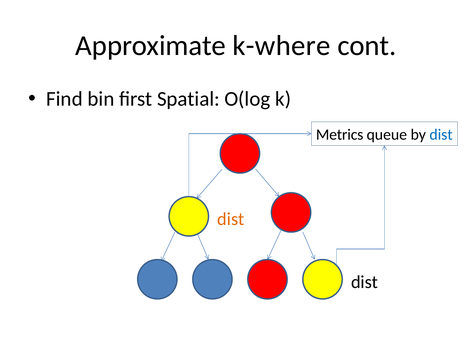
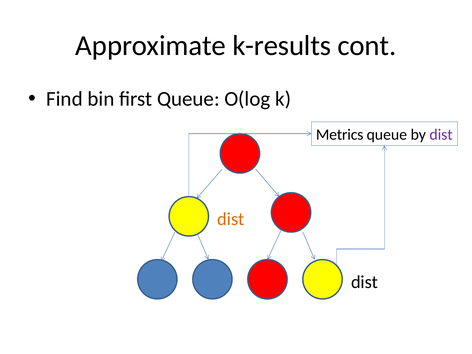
k-where: k-where -> k-results
first Spatial: Spatial -> Queue
dist at (441, 135) colour: blue -> purple
